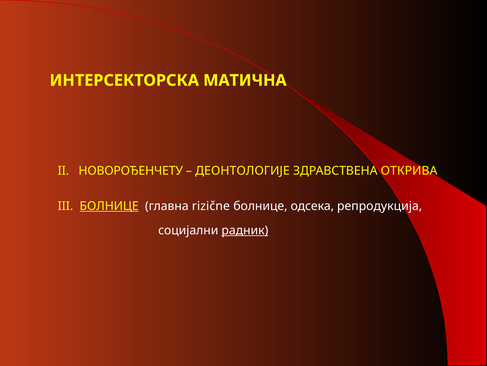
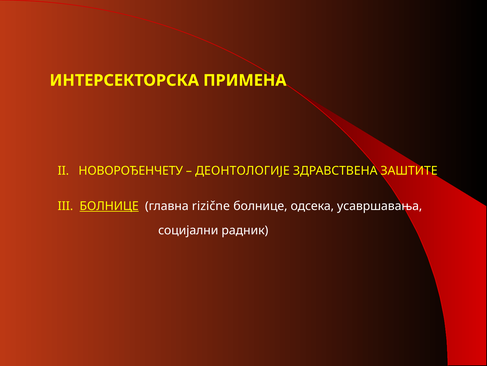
МАТИЧНА: МАТИЧНА -> ПРИМЕНА
ОТКРИВА: ОТКРИВА -> ЗАШТИТЕ
репродукција: репродукција -> усавршавања
рaдник underline: present -> none
